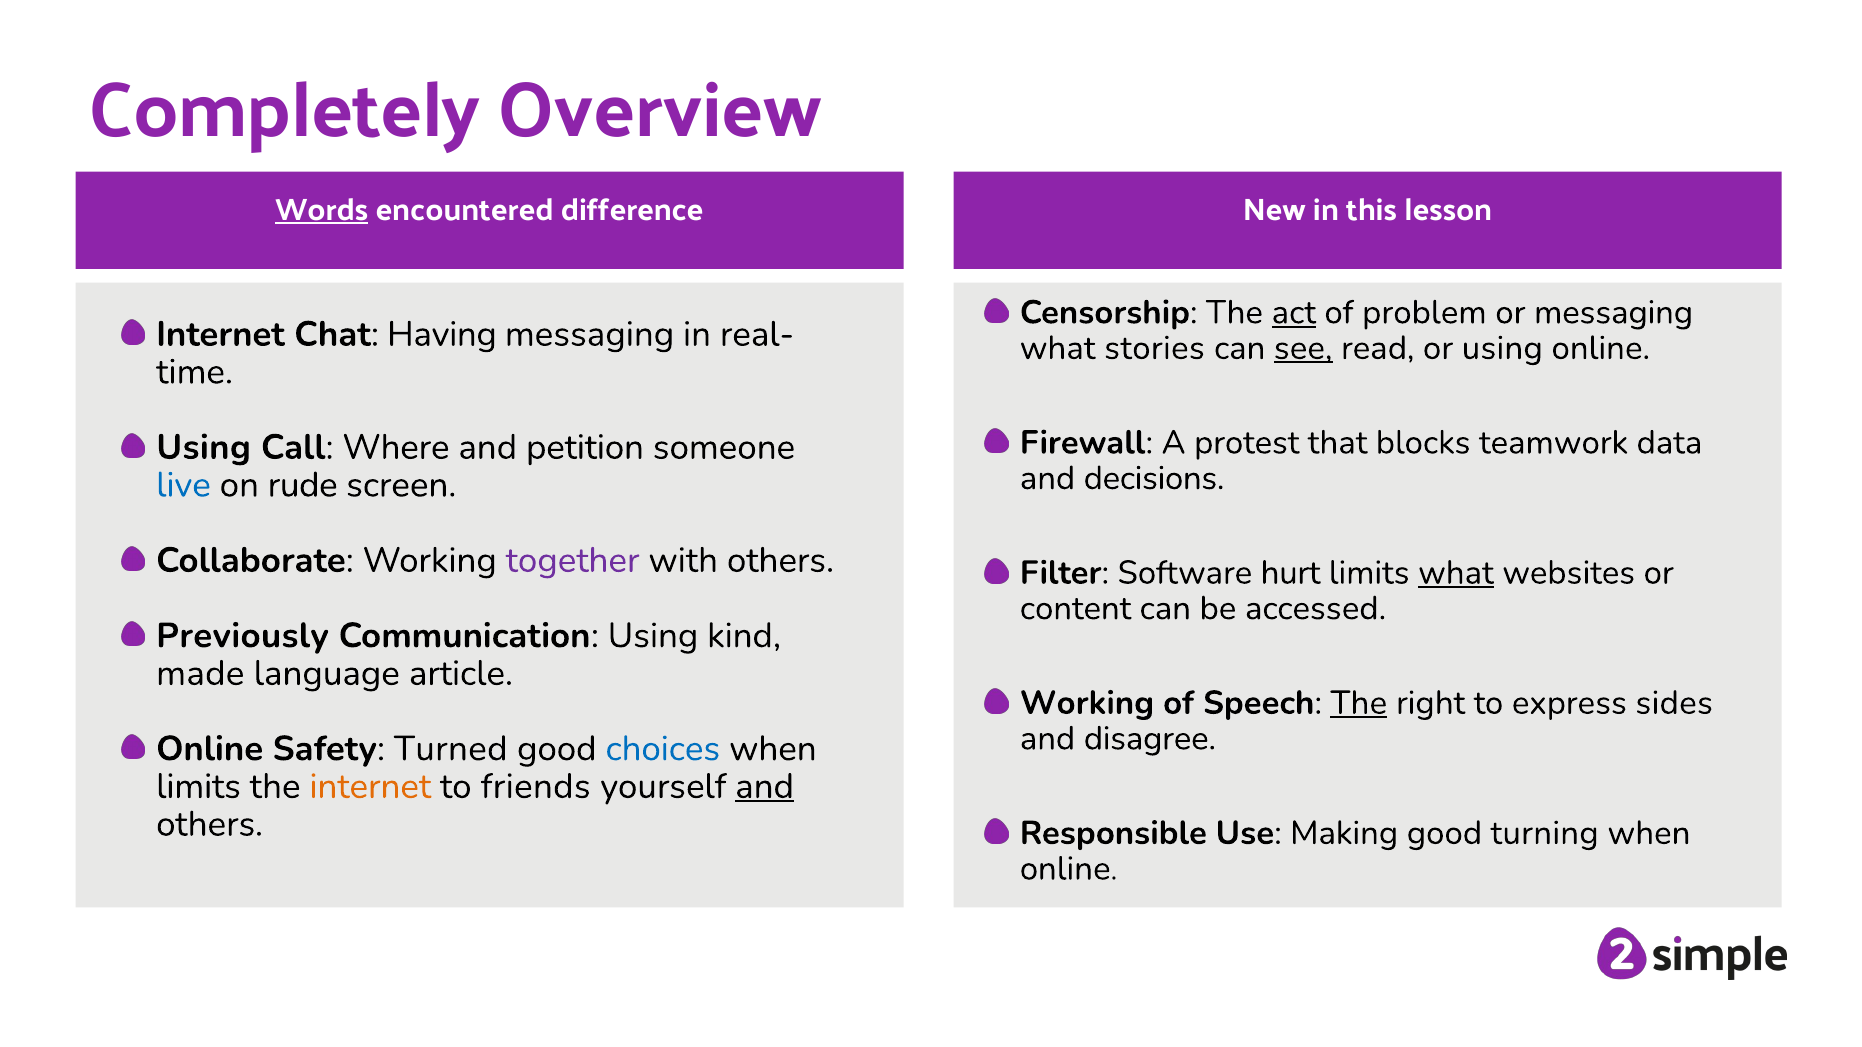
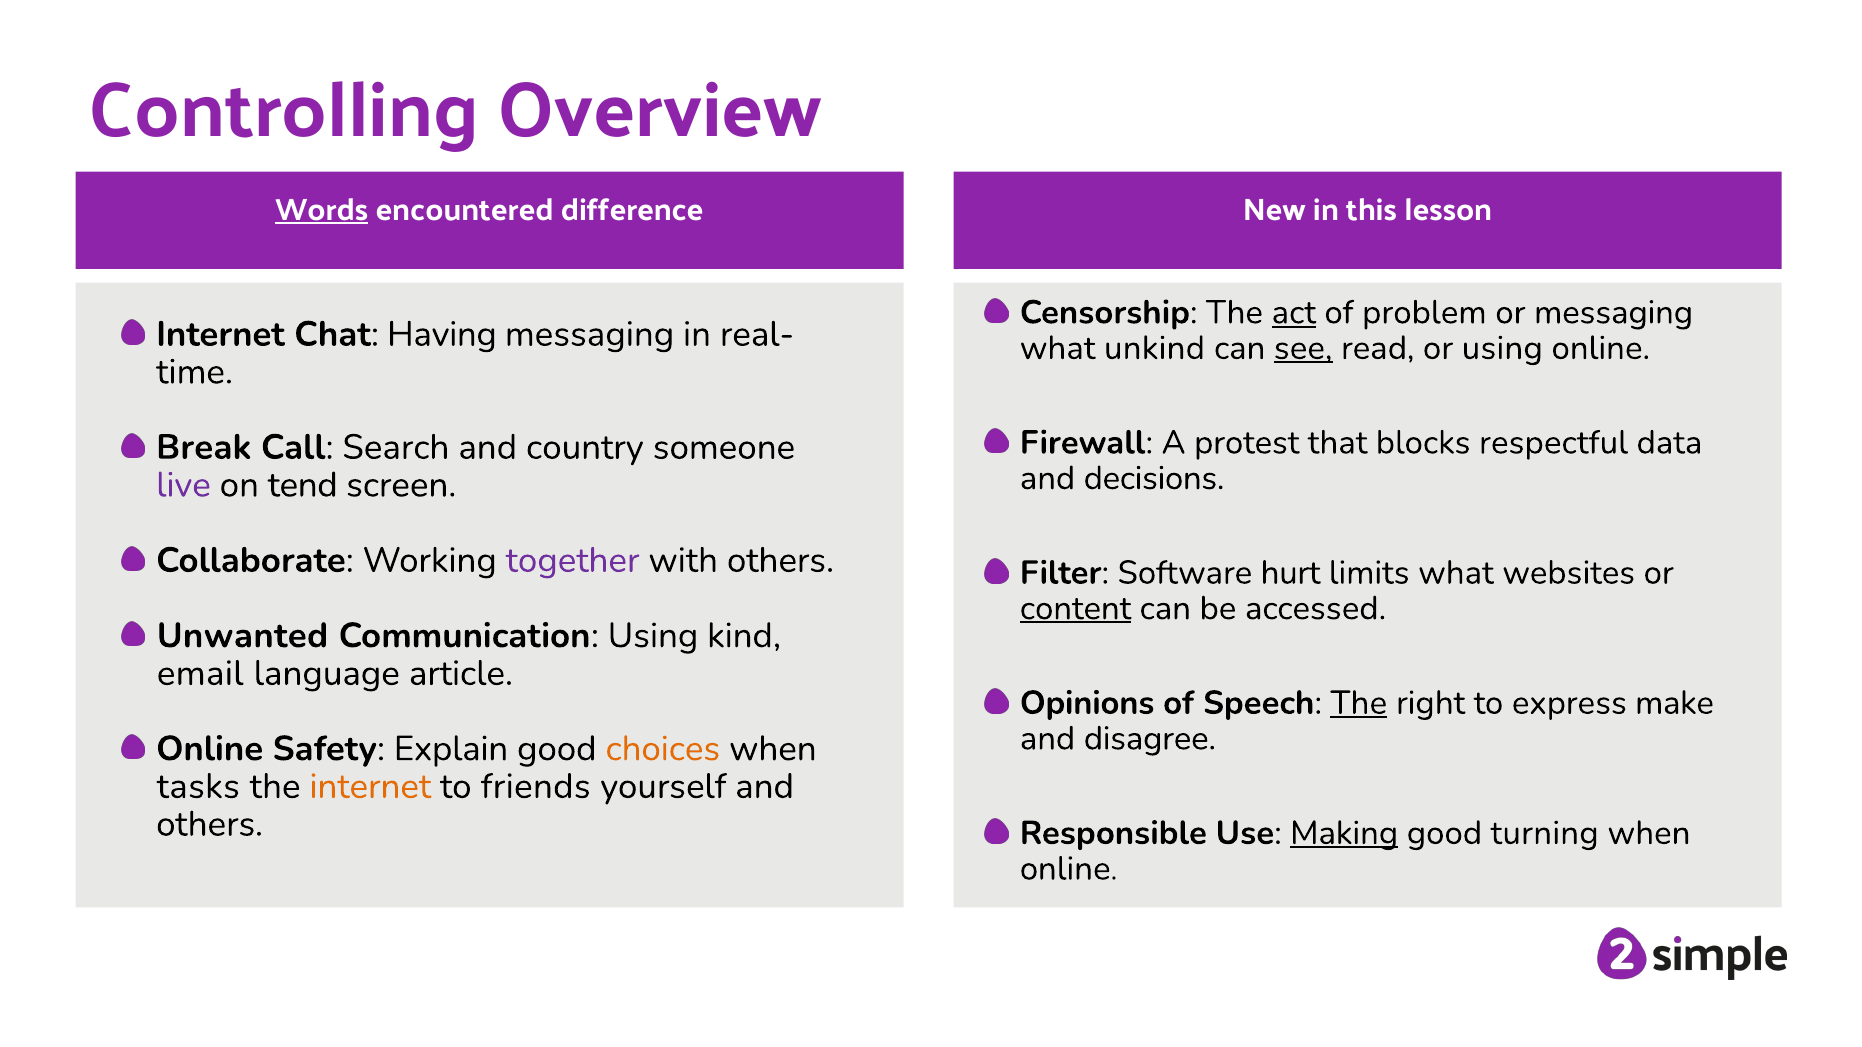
Completely: Completely -> Controlling
stories: stories -> unkind
teamwork: teamwork -> respectful
Using at (204, 447): Using -> Break
Where: Where -> Search
petition: petition -> country
live colour: blue -> purple
rude: rude -> tend
what at (1456, 573) underline: present -> none
content underline: none -> present
Previously: Previously -> Unwanted
made: made -> email
Working at (1087, 703): Working -> Opinions
sides: sides -> make
Turned: Turned -> Explain
choices colour: blue -> orange
limits at (199, 787): limits -> tasks
and at (765, 787) underline: present -> none
Making underline: none -> present
